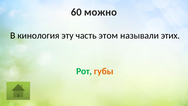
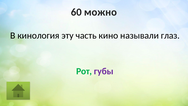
этом: этом -> кино
этих: этих -> глаз
губы colour: orange -> purple
